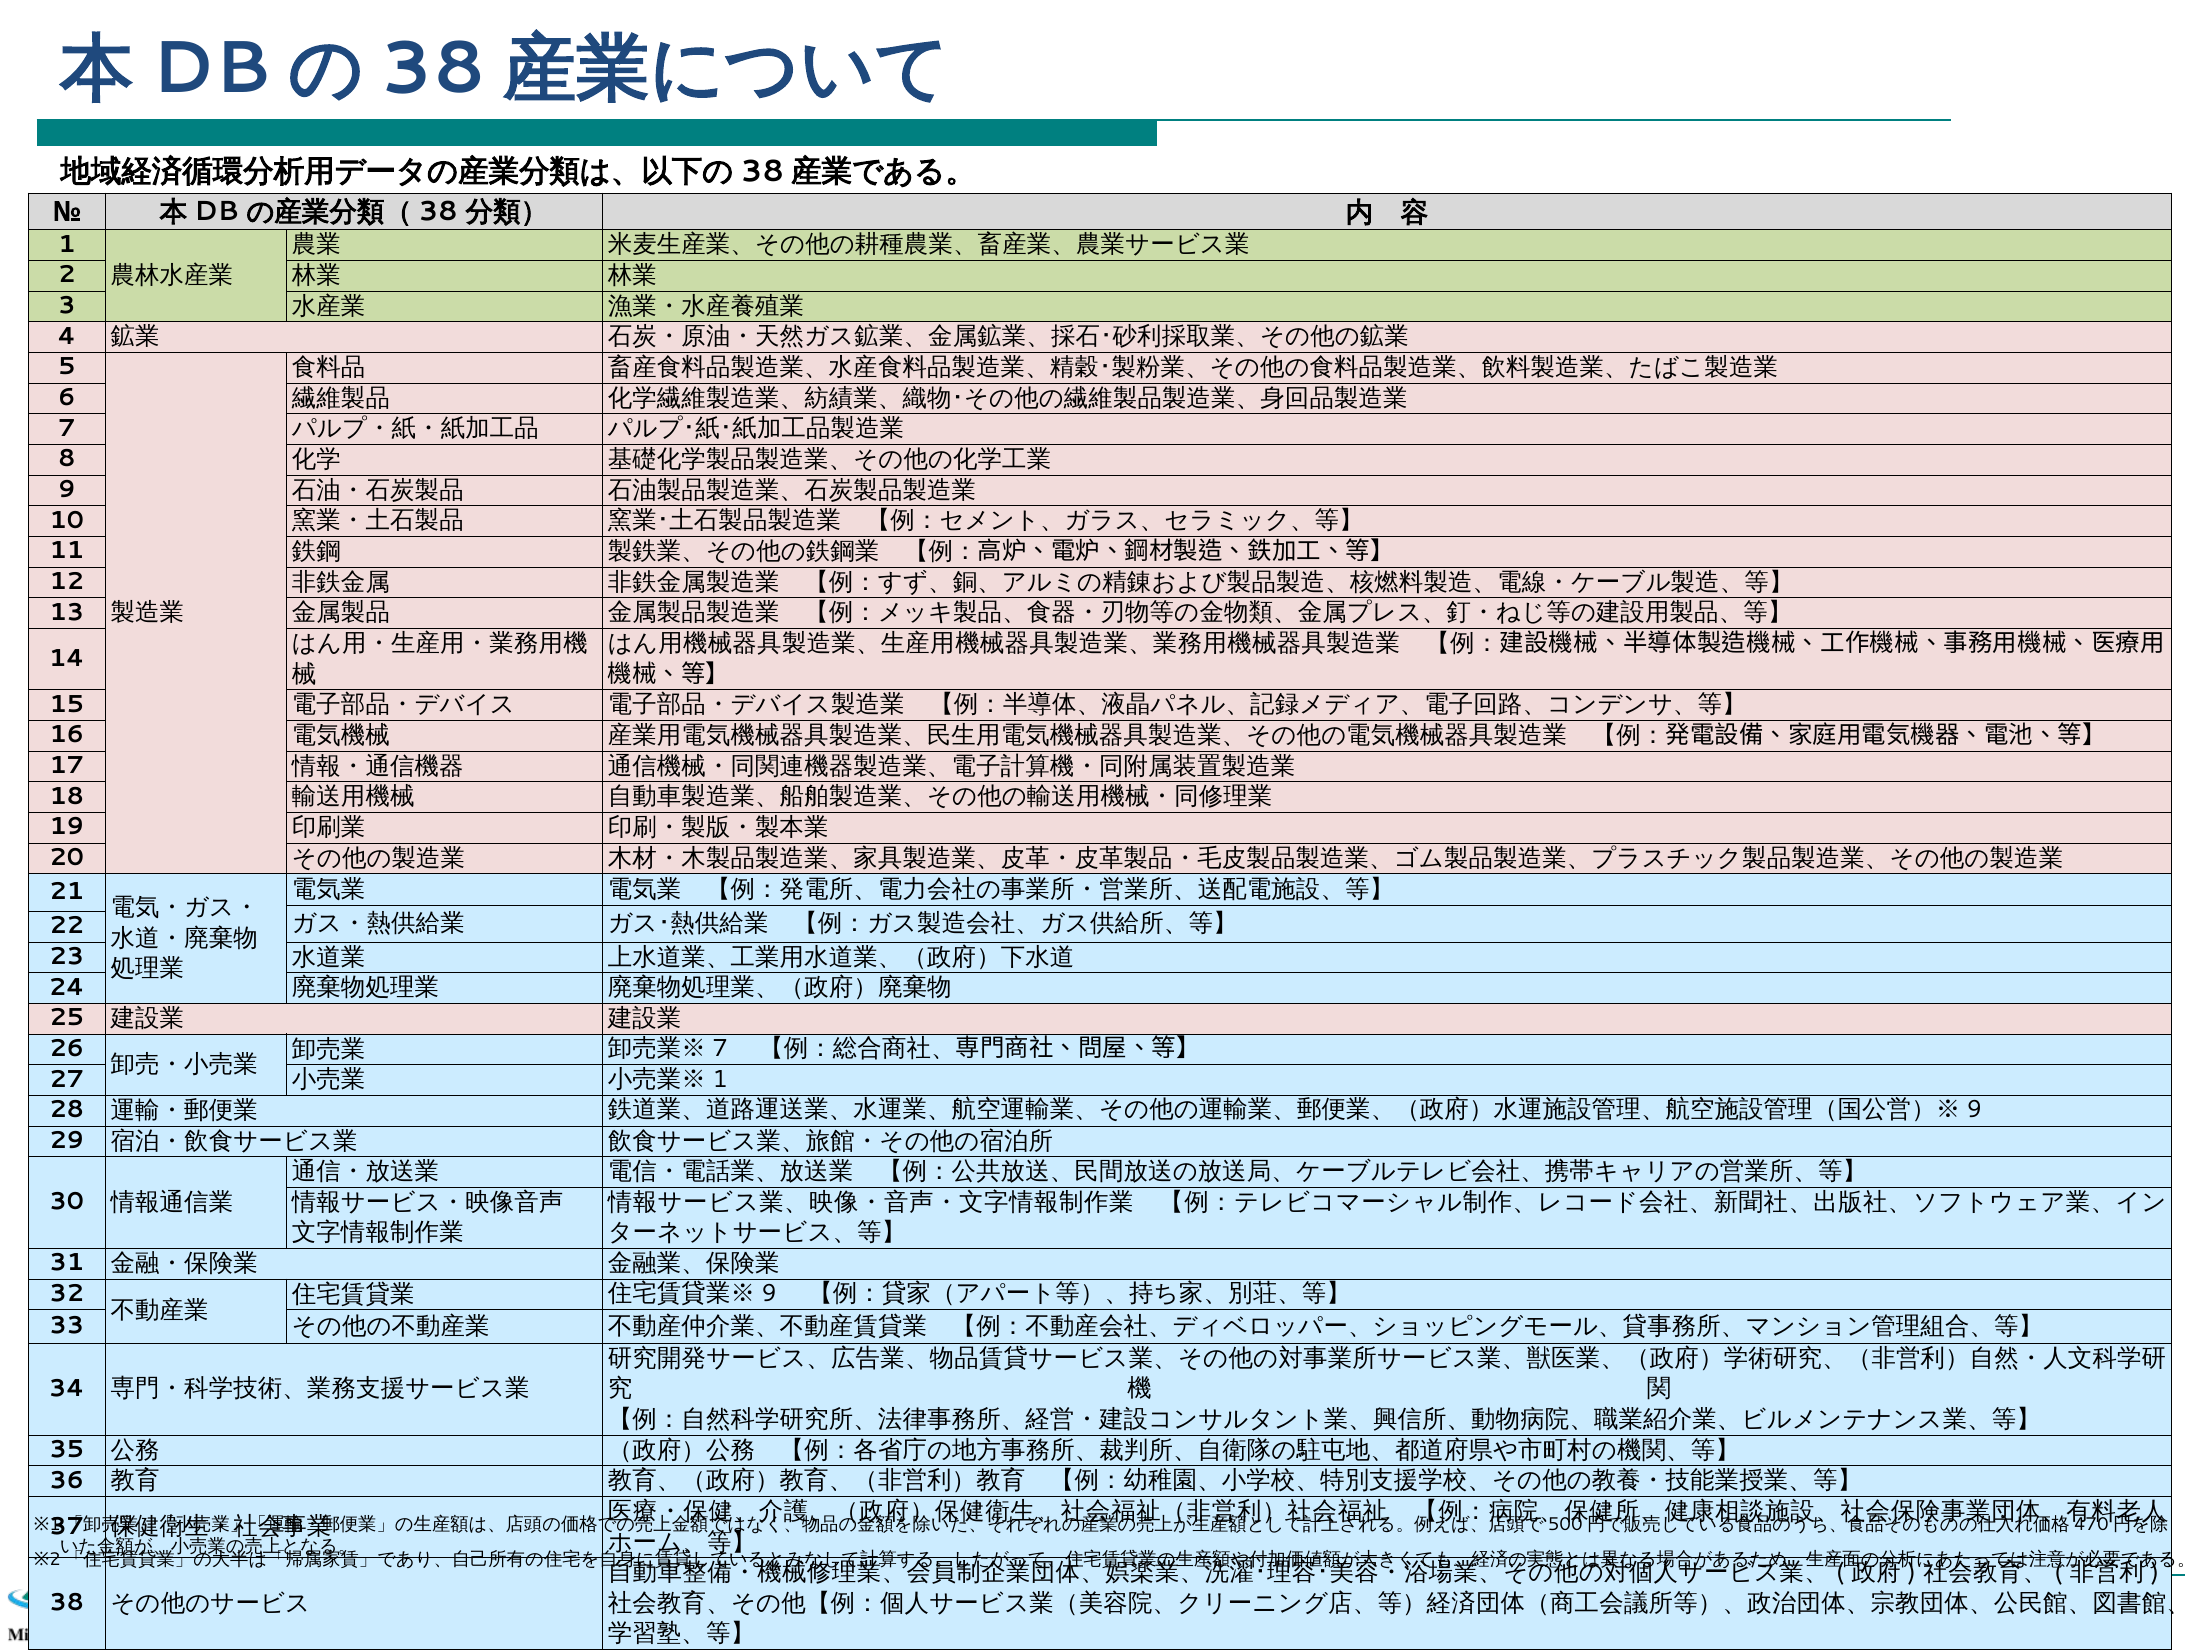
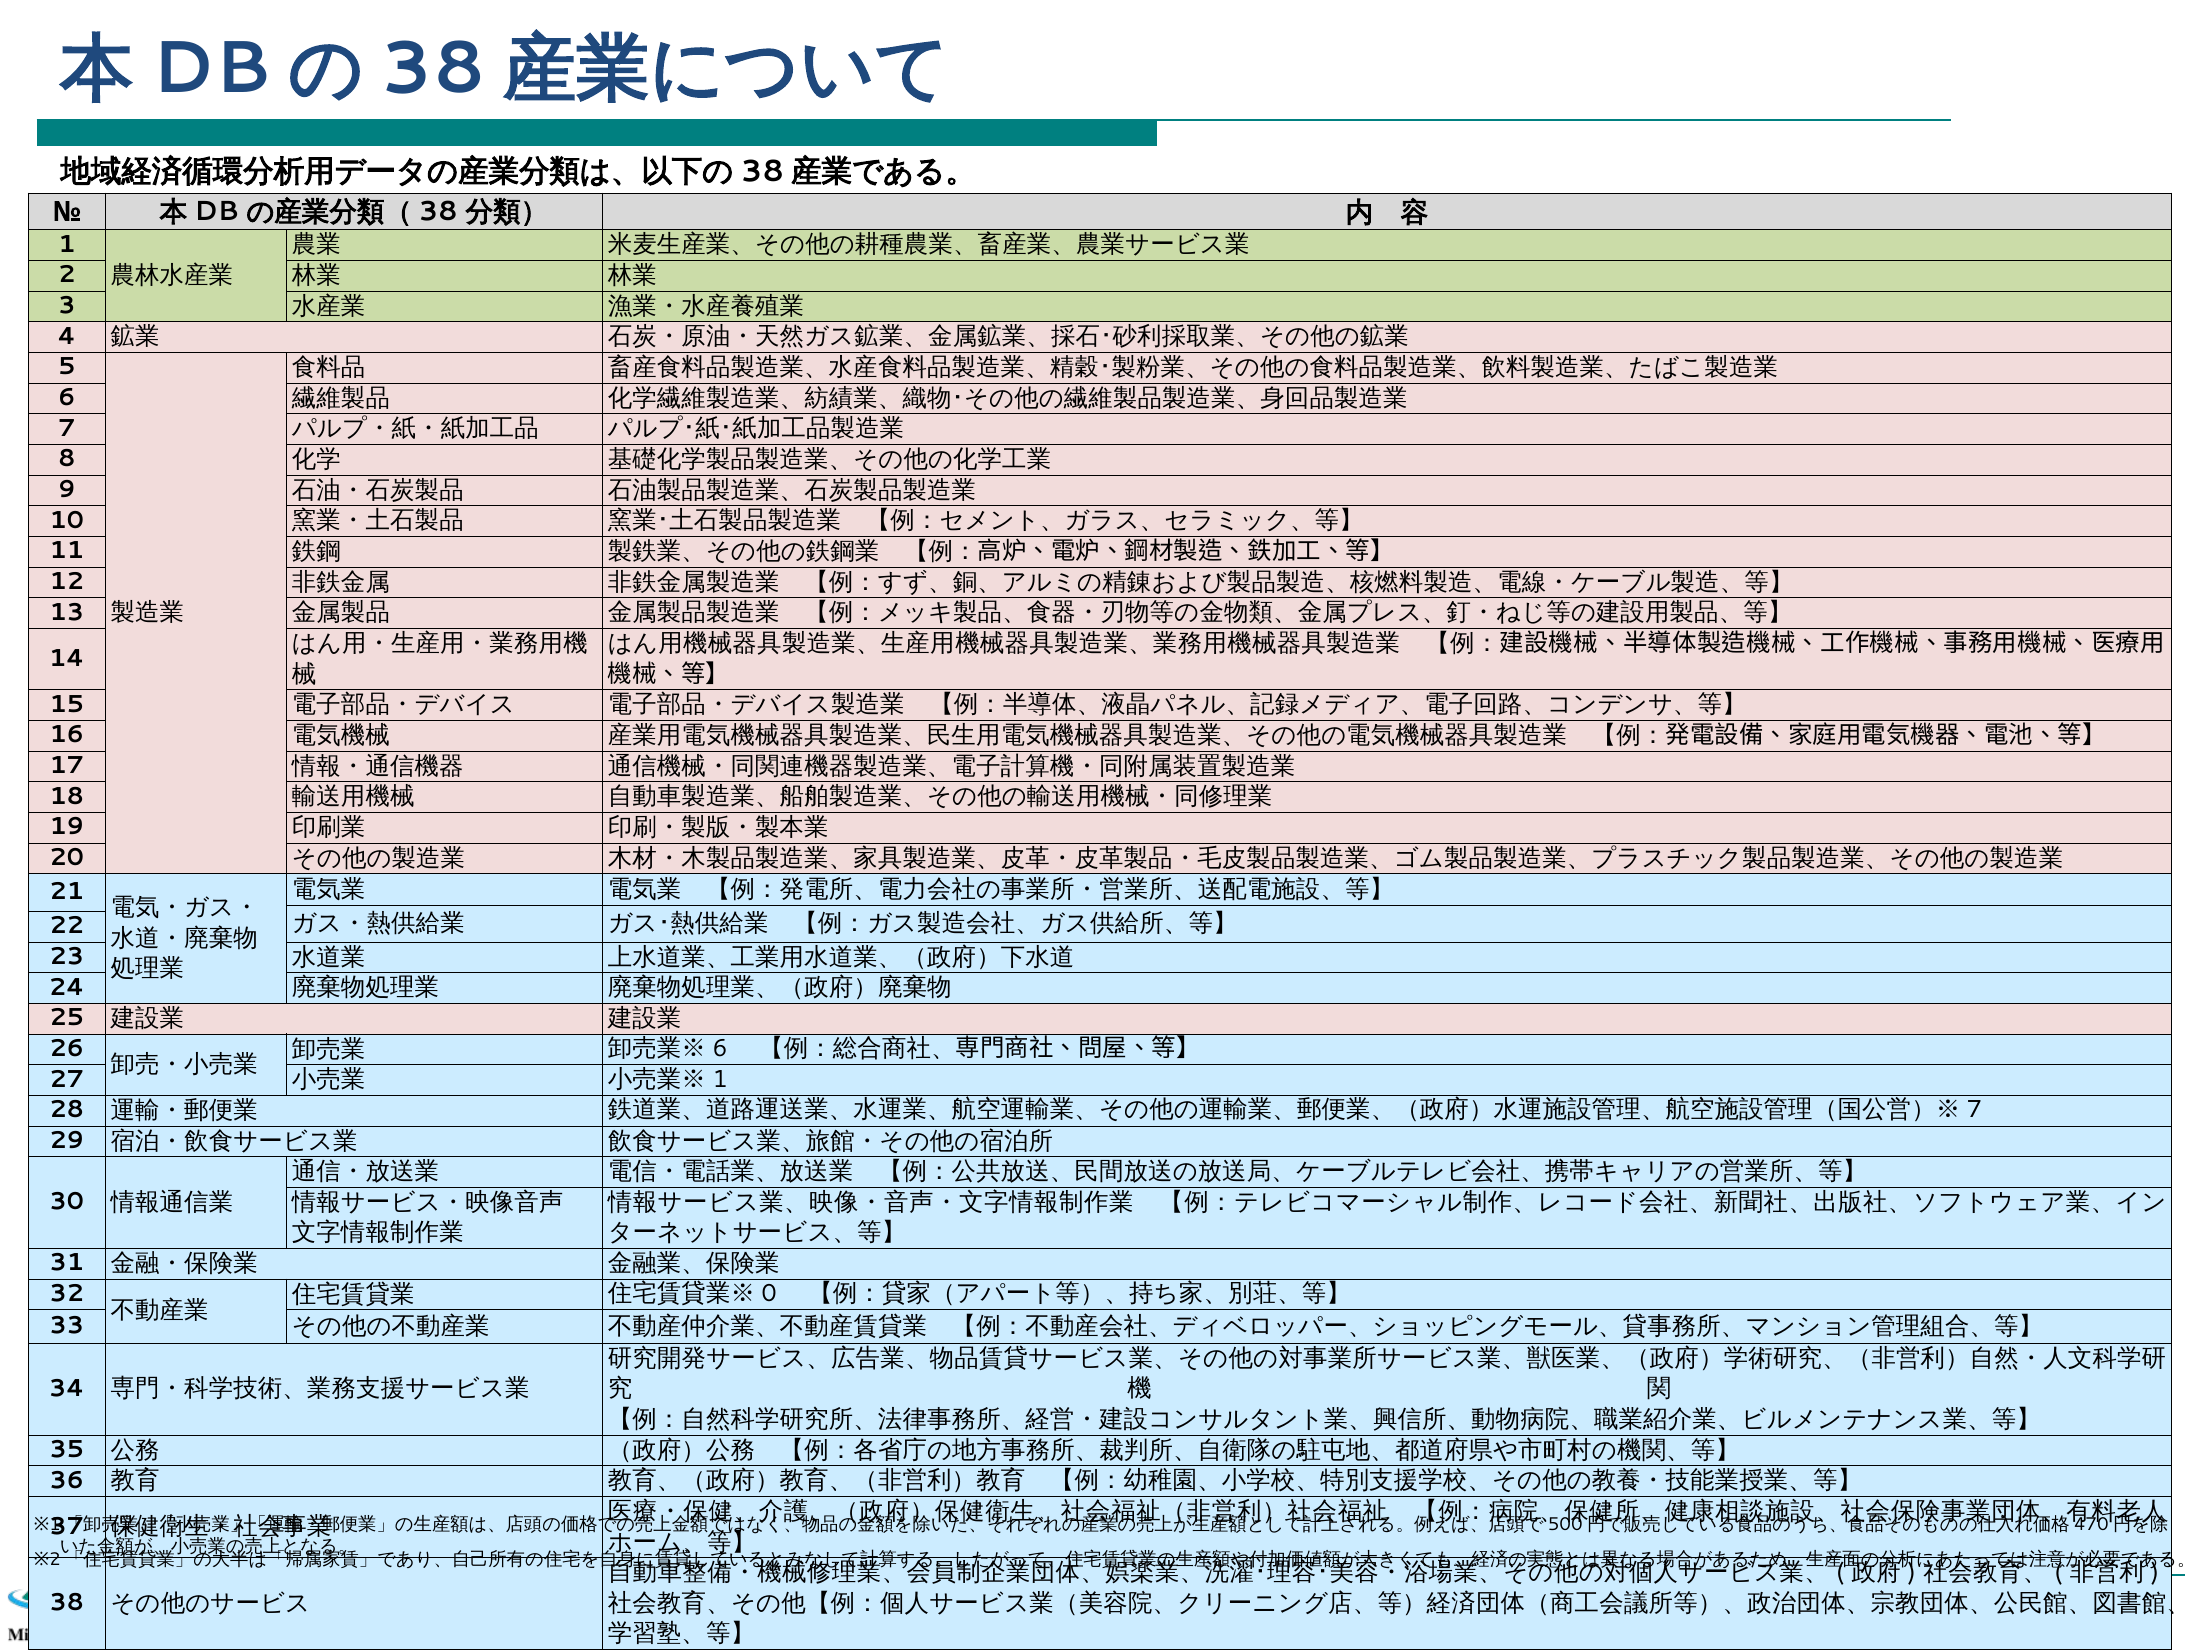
7 at (720, 1048): 7 -> 6
9 at (1974, 1110): 9 -> 7
9 at (769, 1293): 9 -> 0
